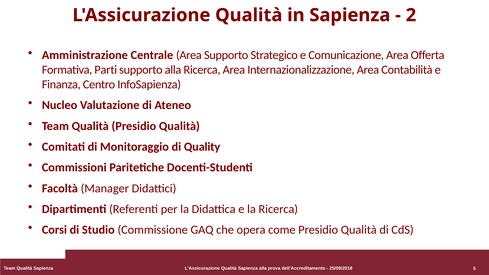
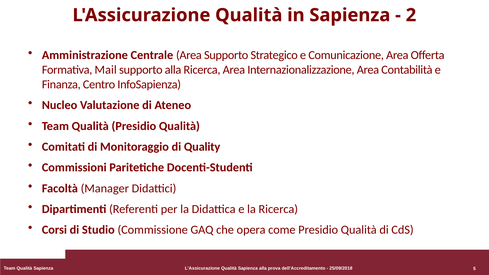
Parti: Parti -> Mail
